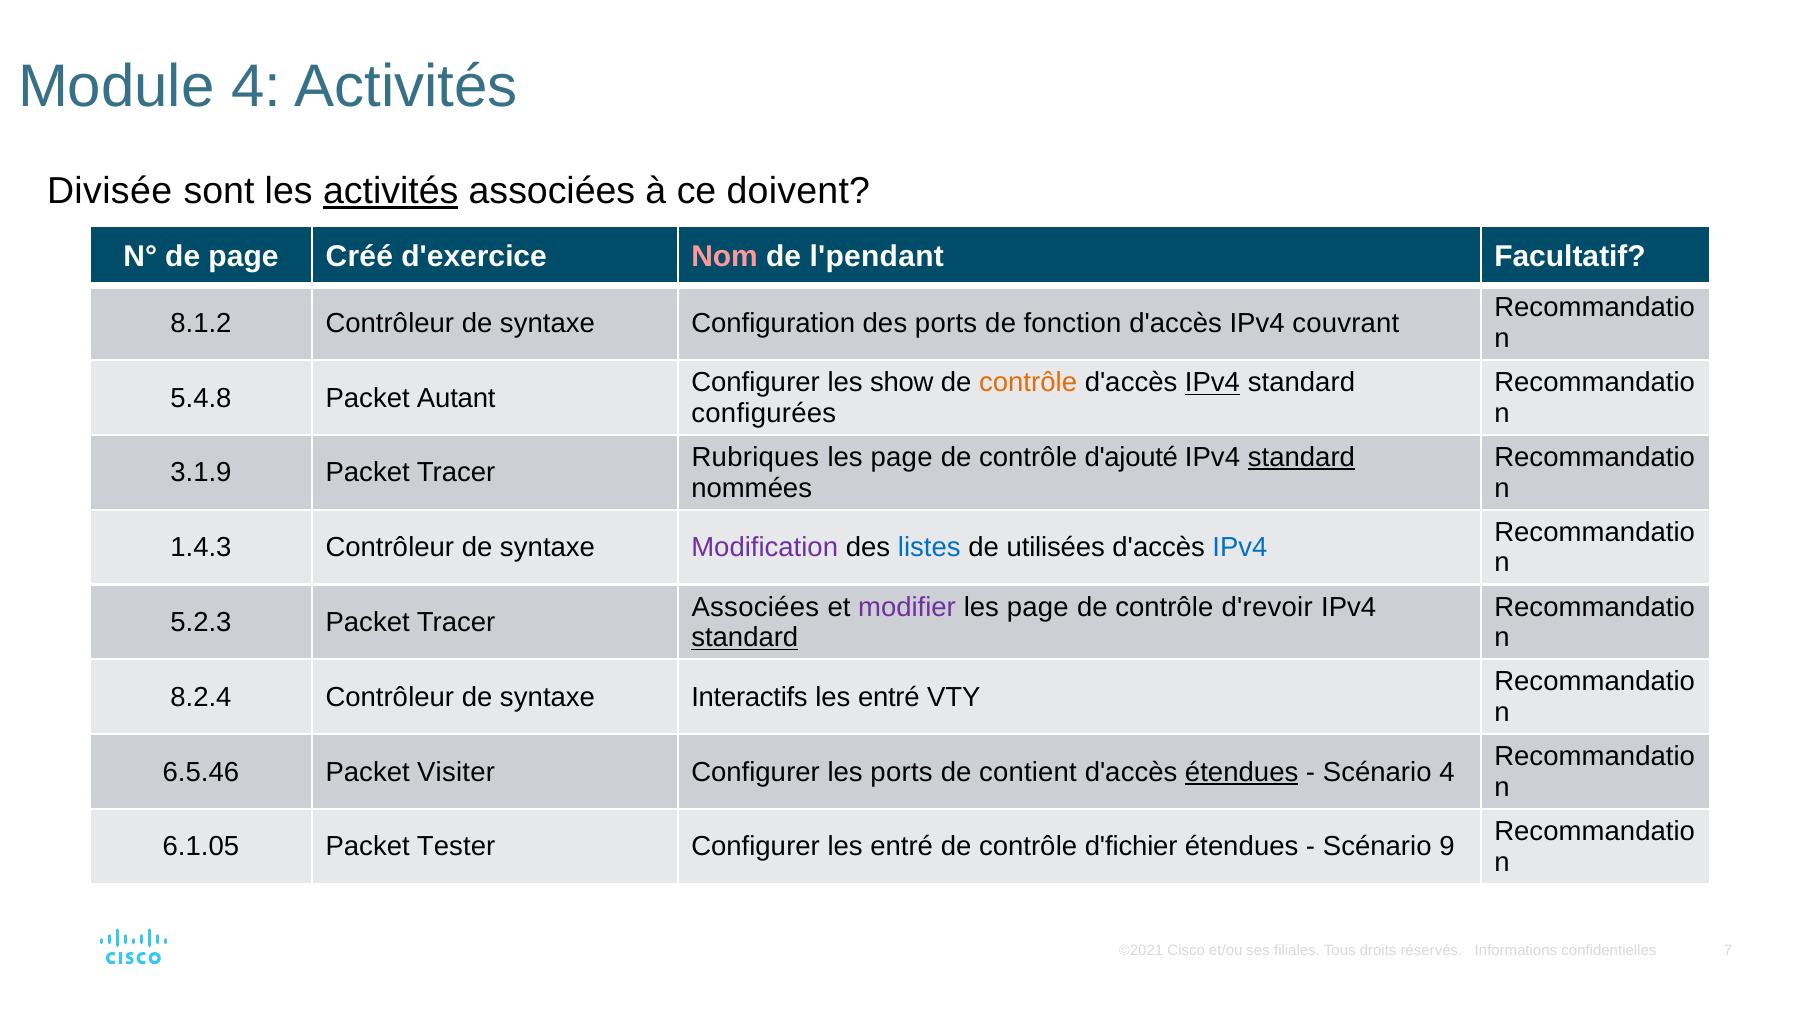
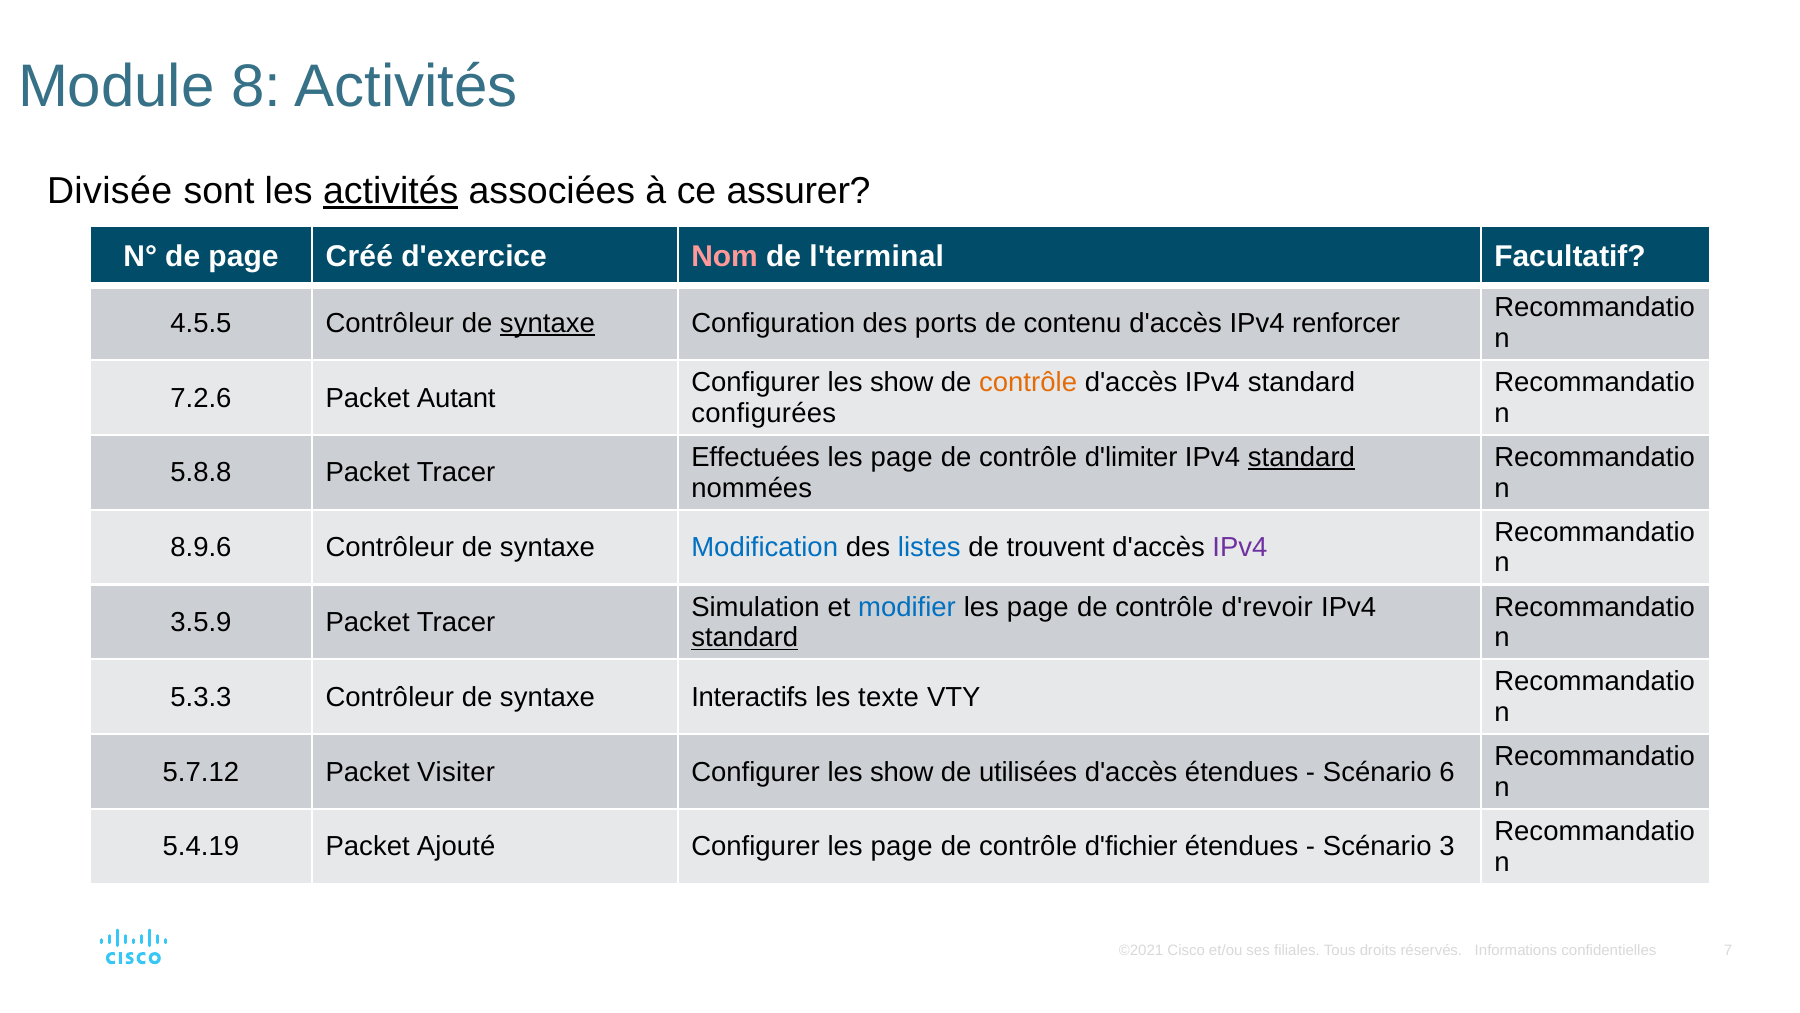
Module 4: 4 -> 8
doivent: doivent -> assurer
l'pendant: l'pendant -> l'terminal
8.1.2: 8.1.2 -> 4.5.5
syntaxe at (547, 323) underline: none -> present
fonction: fonction -> contenu
couvrant: couvrant -> renforcer
IPv4 at (1212, 382) underline: present -> none
5.4.8: 5.4.8 -> 7.2.6
Rubriques: Rubriques -> Effectuées
d'ajouté: d'ajouté -> d'limiter
3.1.9: 3.1.9 -> 5.8.8
1.4.3: 1.4.3 -> 8.9.6
Modification colour: purple -> blue
utilisées: utilisées -> trouvent
IPv4 at (1240, 547) colour: blue -> purple
Associées at (755, 607): Associées -> Simulation
modifier colour: purple -> blue
5.2.3: 5.2.3 -> 3.5.9
8.2.4: 8.2.4 -> 5.3.3
entré at (889, 697): entré -> texte
6.5.46: 6.5.46 -> 5.7.12
ports at (902, 772): ports -> show
contient: contient -> utilisées
étendues at (1242, 772) underline: present -> none
Scénario 4: 4 -> 6
6.1.05: 6.1.05 -> 5.4.19
Tester: Tester -> Ajouté
Configurer les entré: entré -> page
9: 9 -> 3
